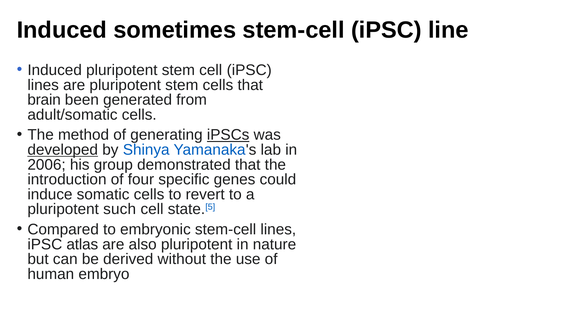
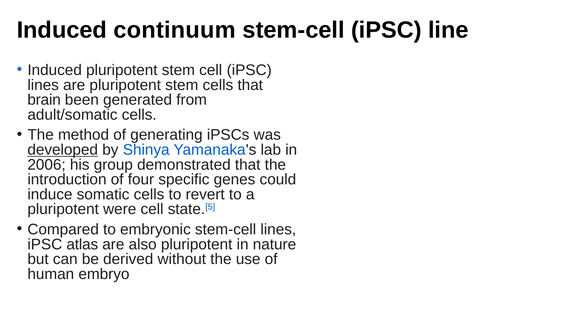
sometimes: sometimes -> continuum
iPSCs underline: present -> none
such: such -> were
